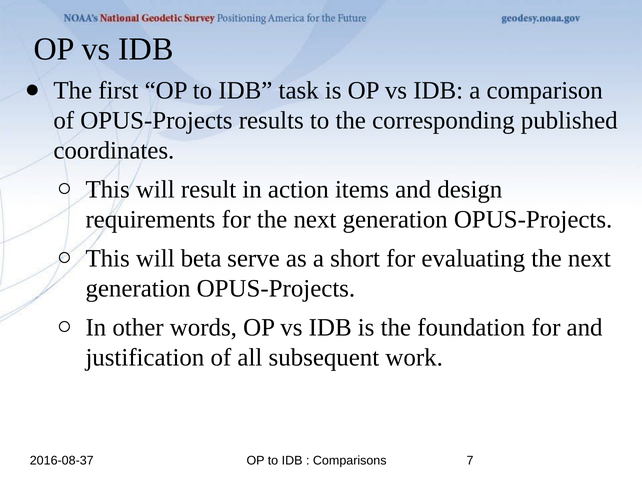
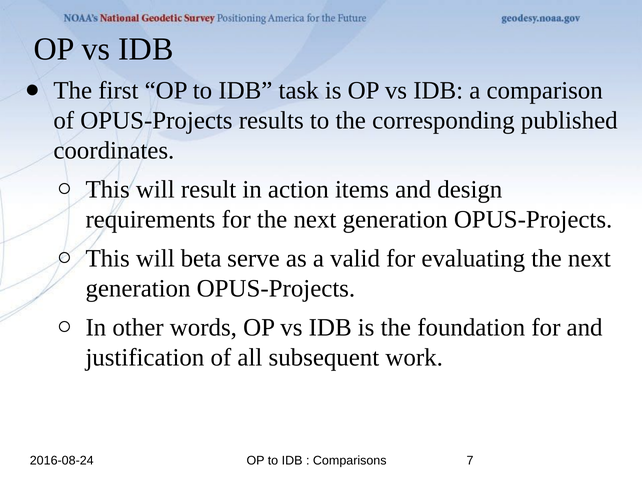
short: short -> valid
2016-08-37: 2016-08-37 -> 2016-08-24
